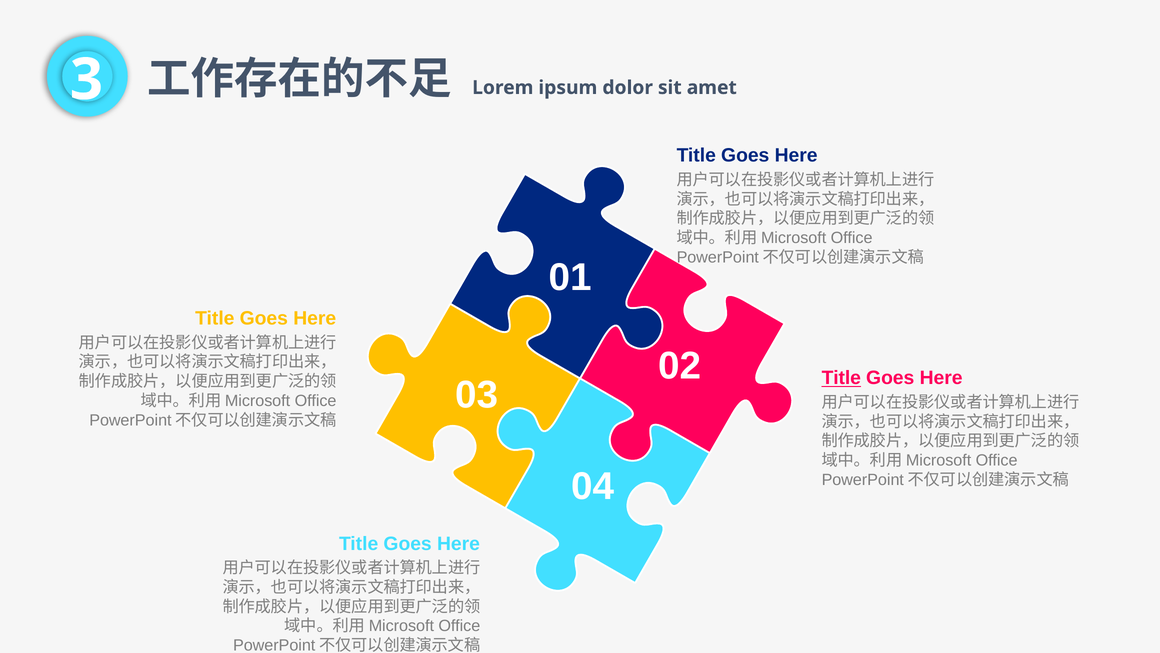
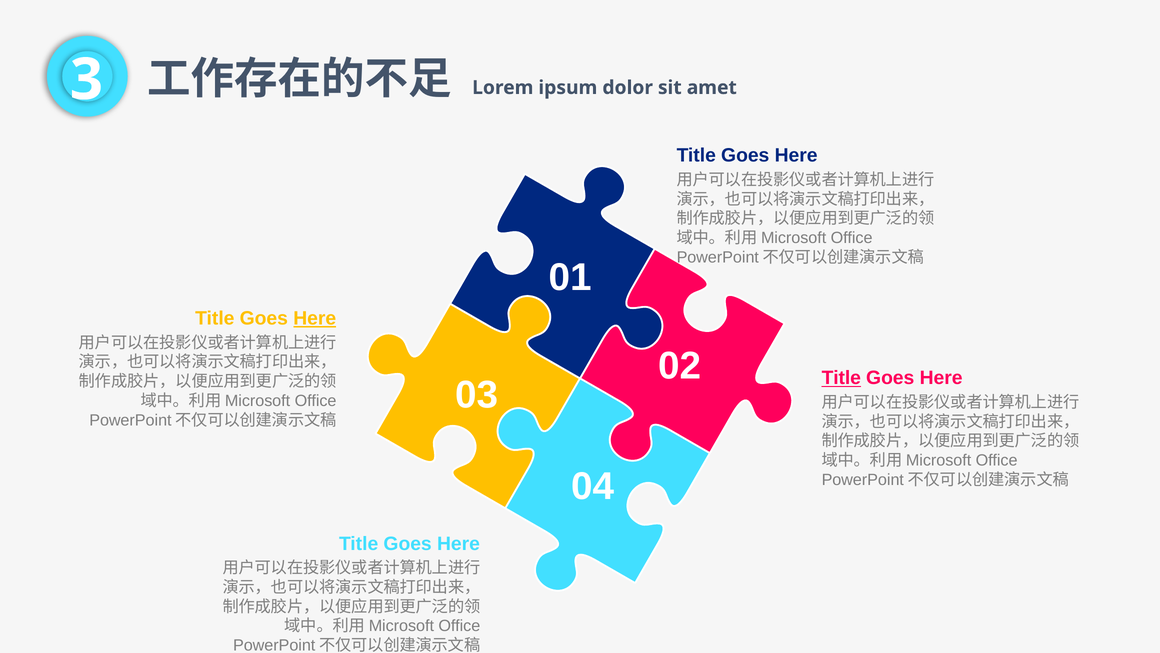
Here at (315, 318) underline: none -> present
